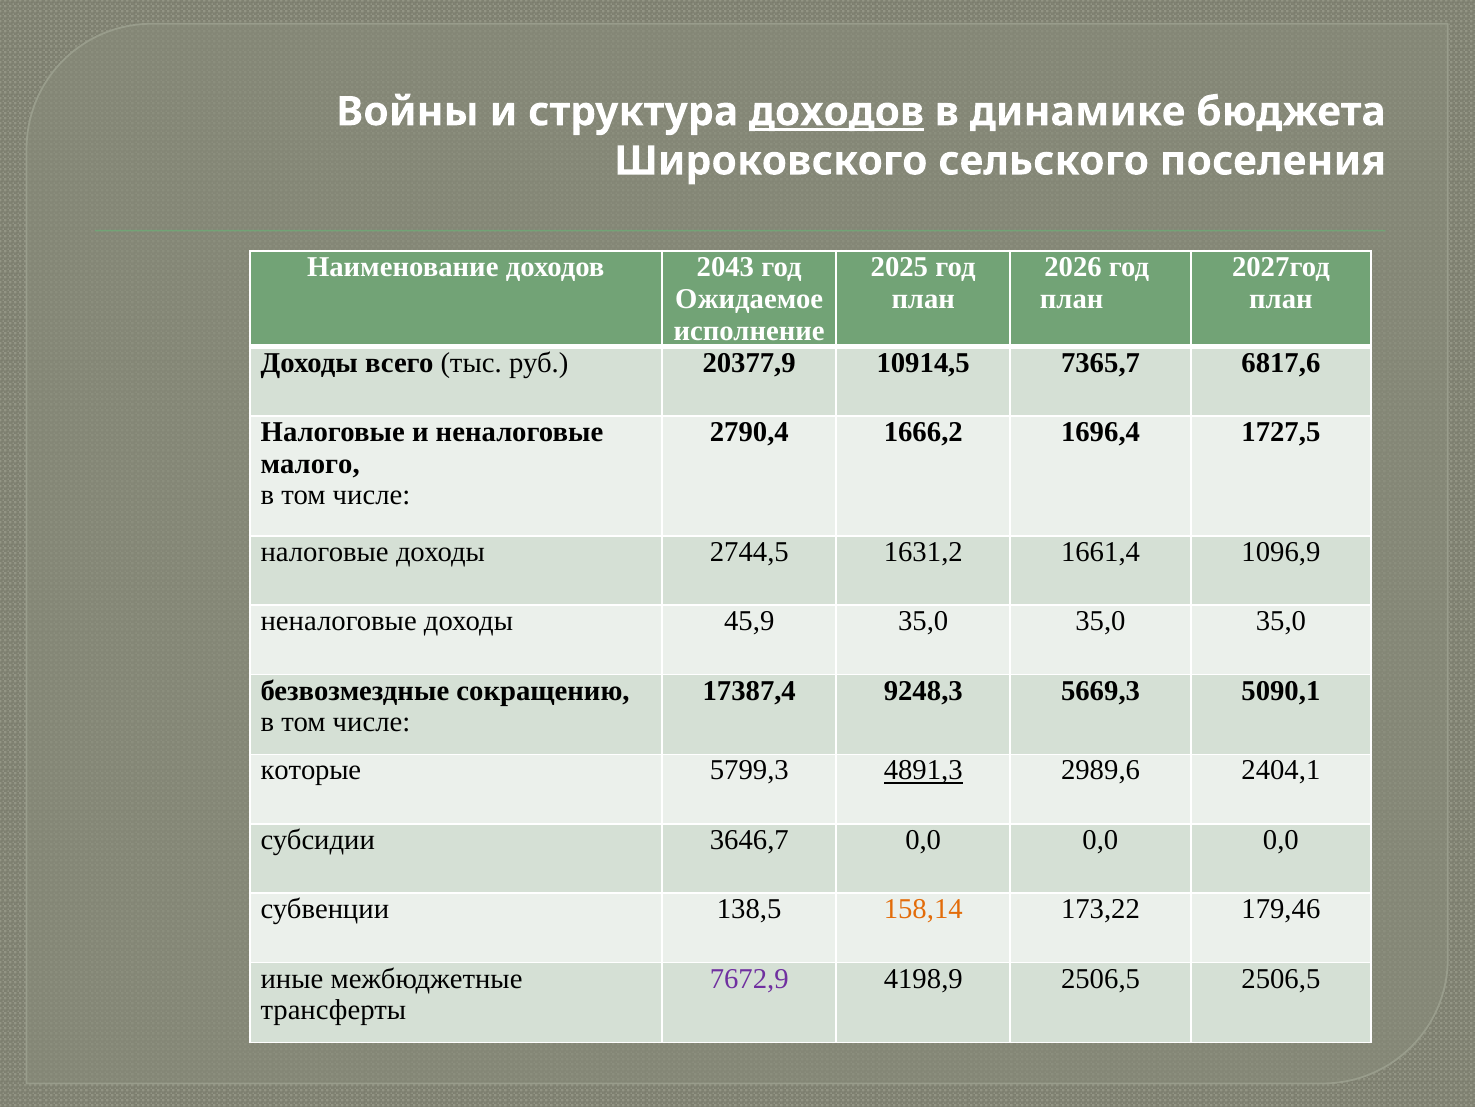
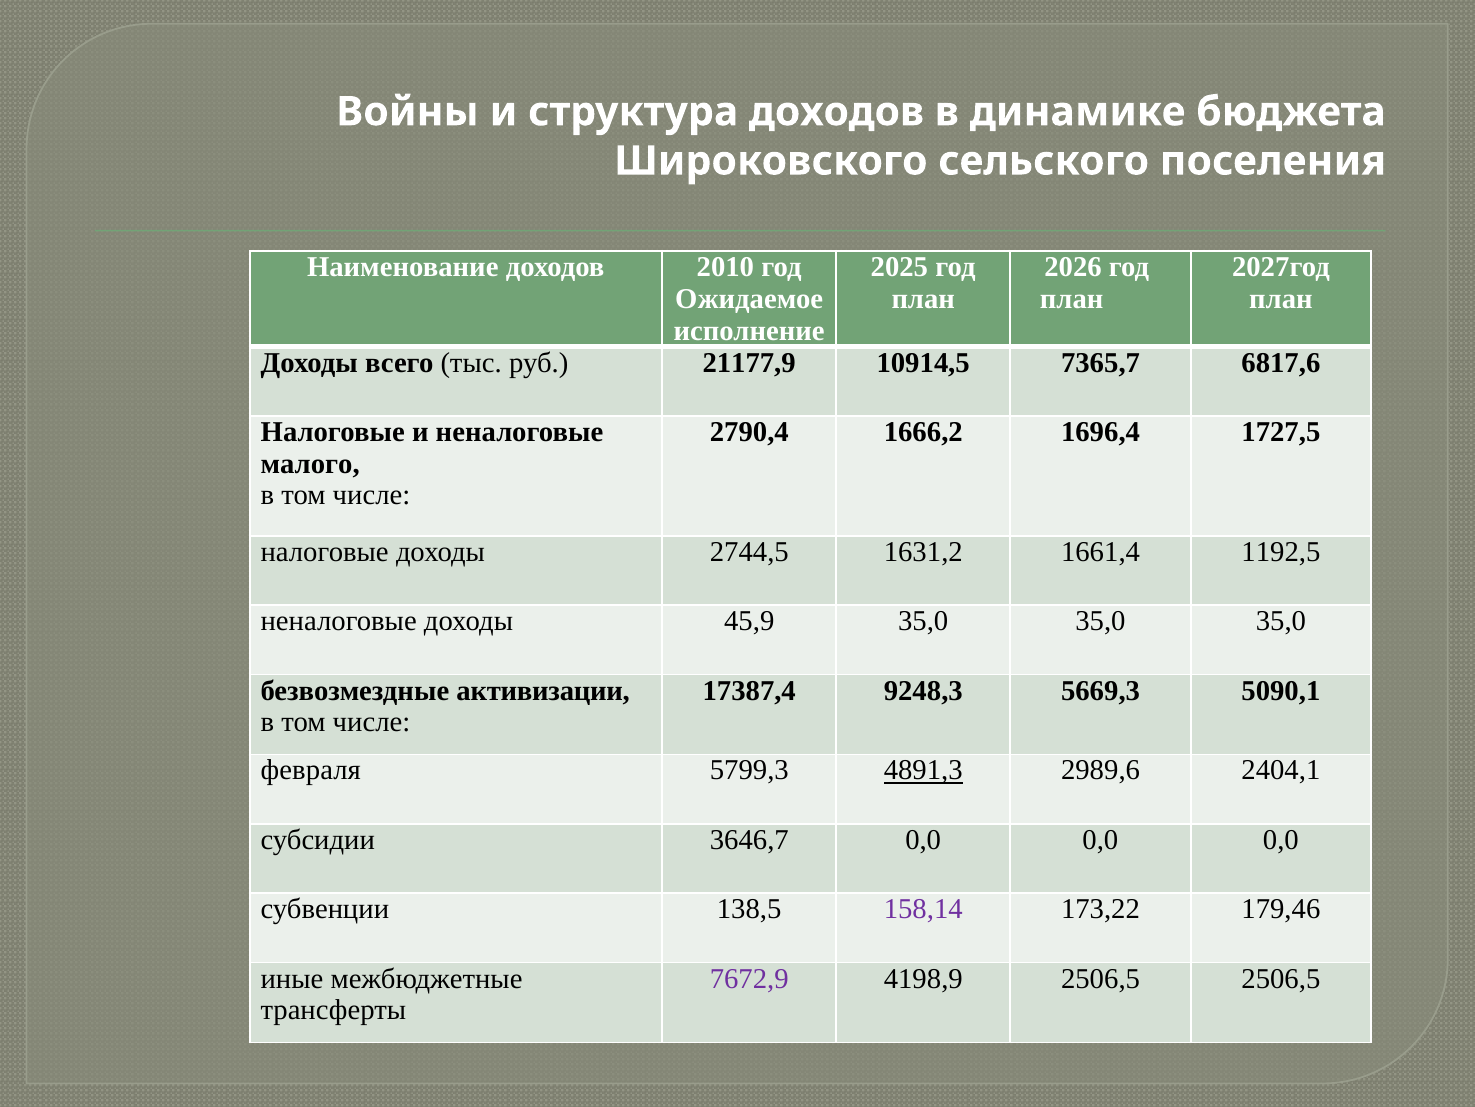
доходов at (837, 112) underline: present -> none
2043: 2043 -> 2010
20377,9: 20377,9 -> 21177,9
1096,9: 1096,9 -> 1192,5
сокращению: сокращению -> активизации
которые: которые -> февраля
158,14 colour: orange -> purple
